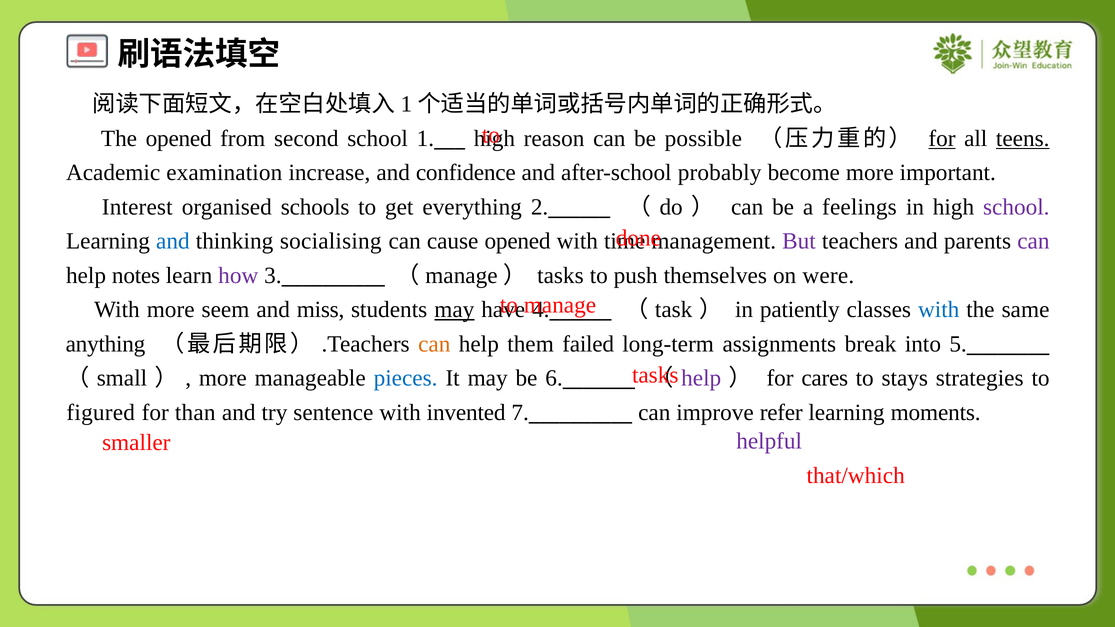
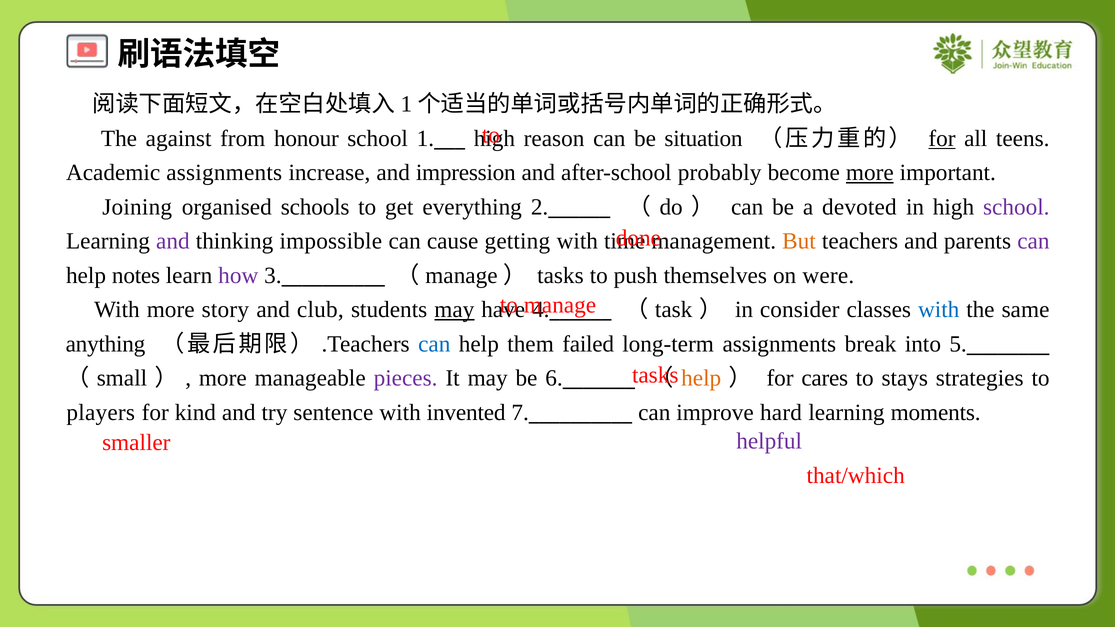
The opened: opened -> against
second: second -> honour
possible: possible -> situation
teens underline: present -> none
Academic examination: examination -> assignments
confidence: confidence -> impression
more at (870, 173) underline: none -> present
Interest: Interest -> Joining
feelings: feelings -> devoted
and at (173, 241) colour: blue -> purple
socialising: socialising -> impossible
cause opened: opened -> getting
But colour: purple -> orange
seem: seem -> story
miss: miss -> club
patiently: patiently -> consider
can at (434, 344) colour: orange -> blue
pieces colour: blue -> purple
help at (701, 378) colour: purple -> orange
figured: figured -> players
than: than -> kind
refer: refer -> hard
